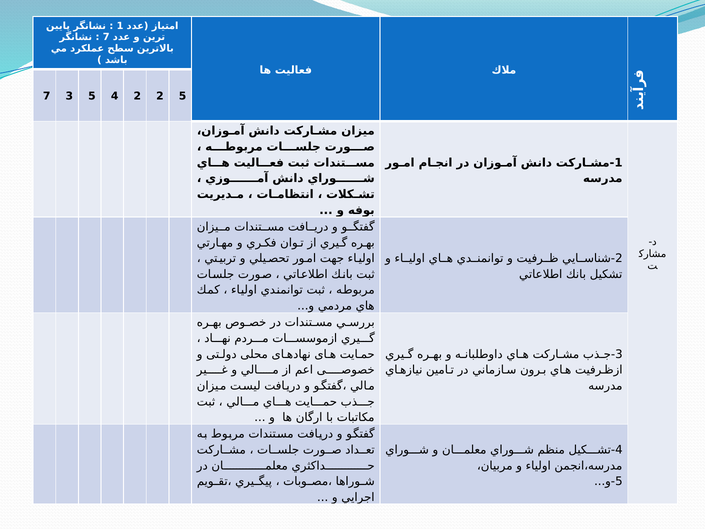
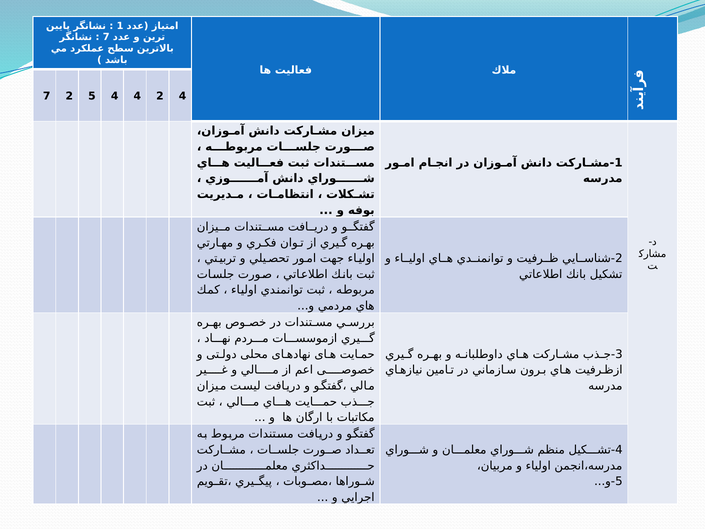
7 3: 3 -> 2
4 2: 2 -> 4
2 5: 5 -> 4
